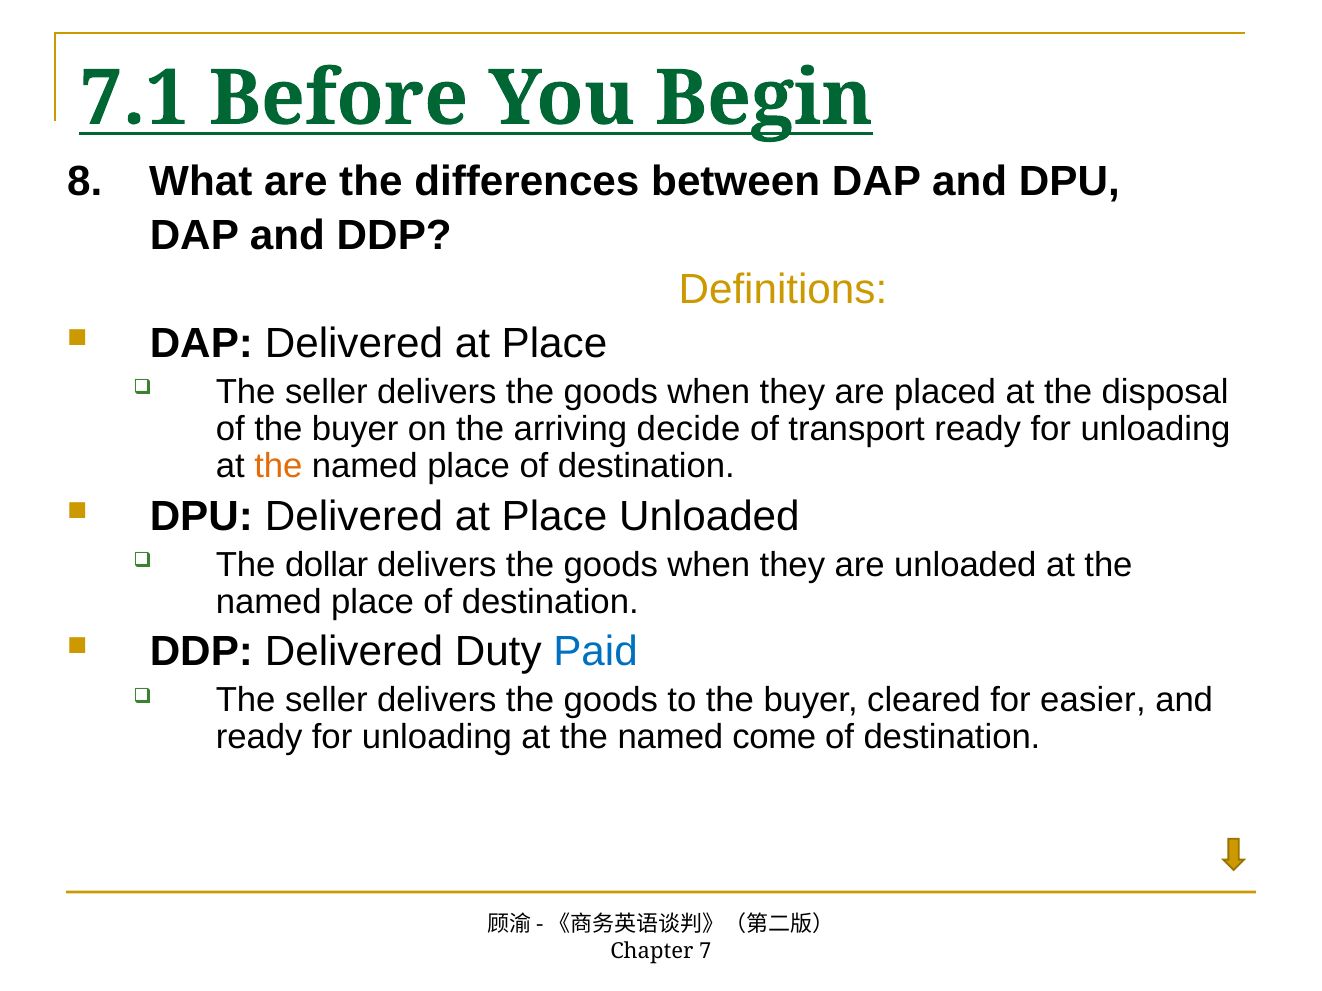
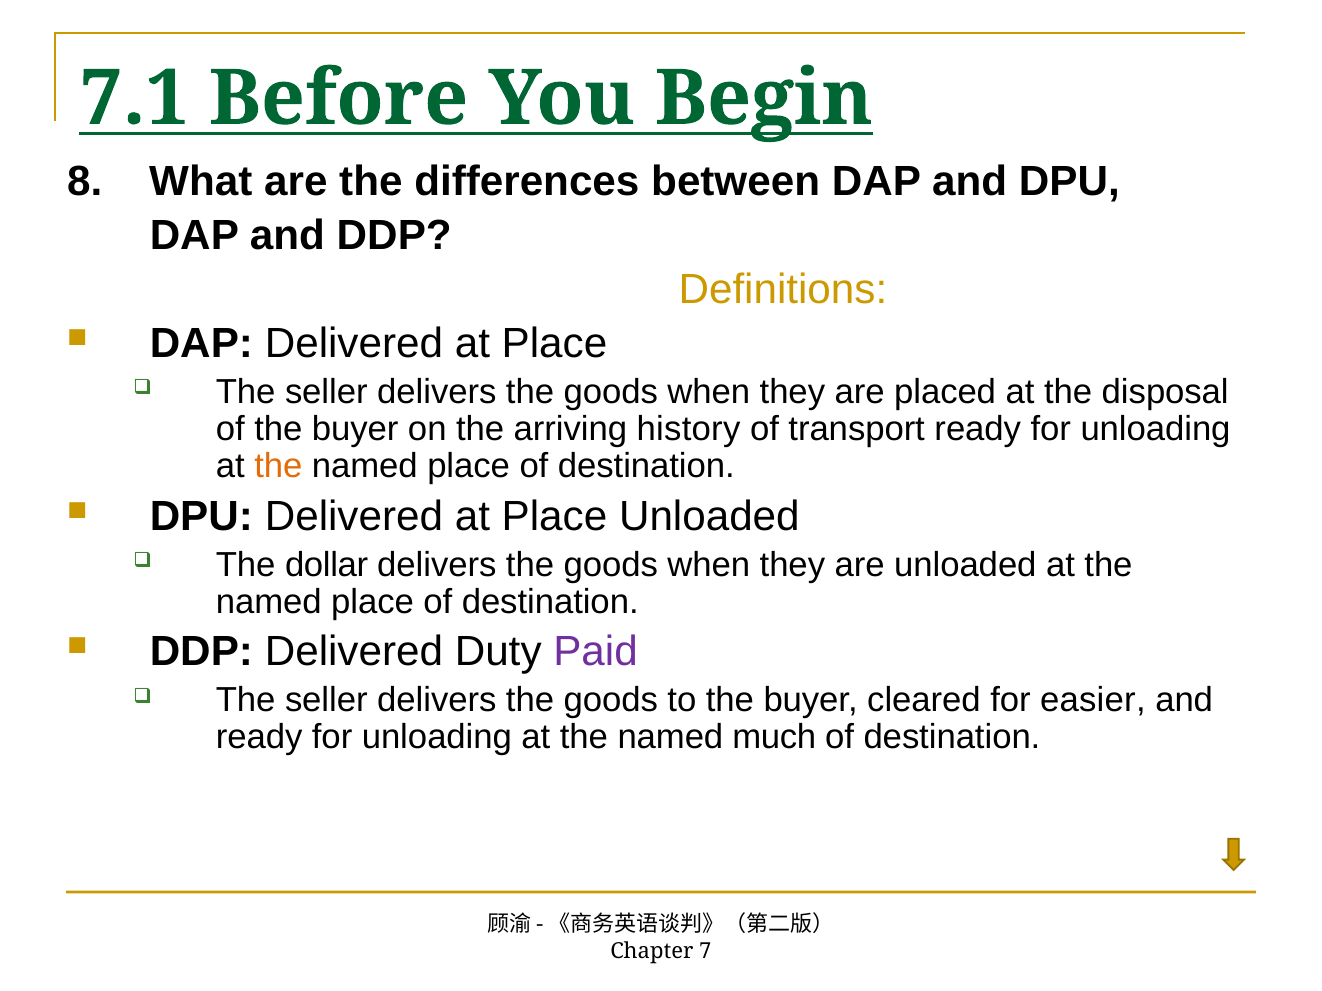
decide: decide -> history
Paid colour: blue -> purple
come: come -> much
